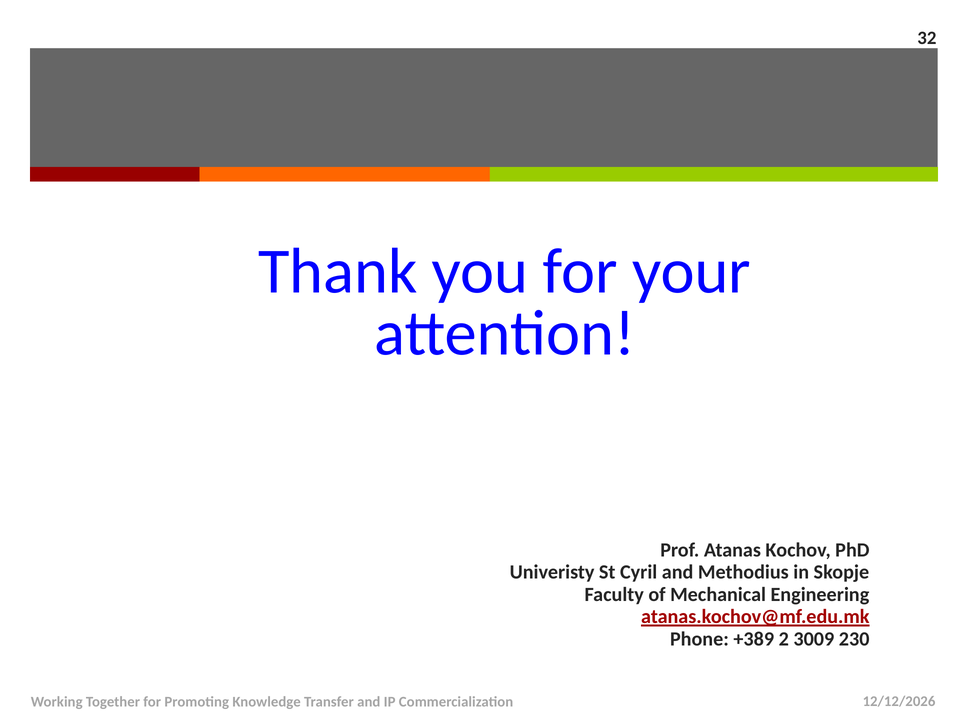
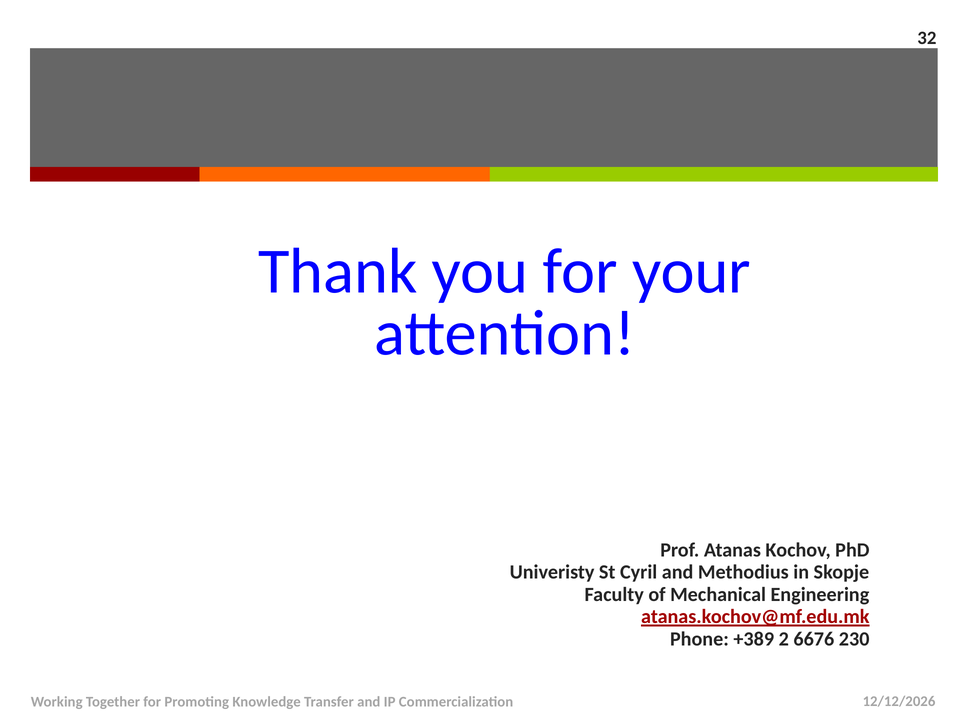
3009: 3009 -> 6676
